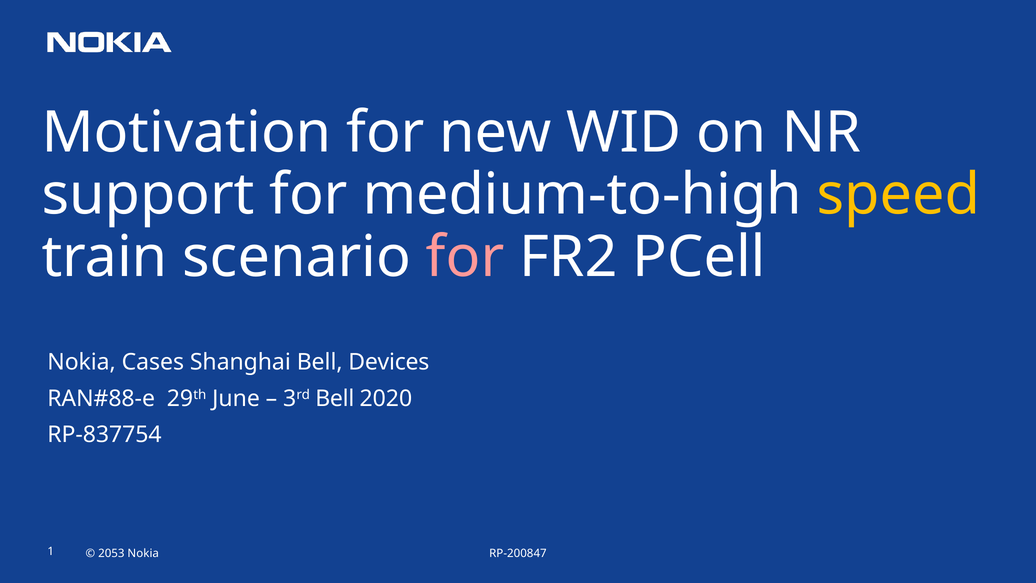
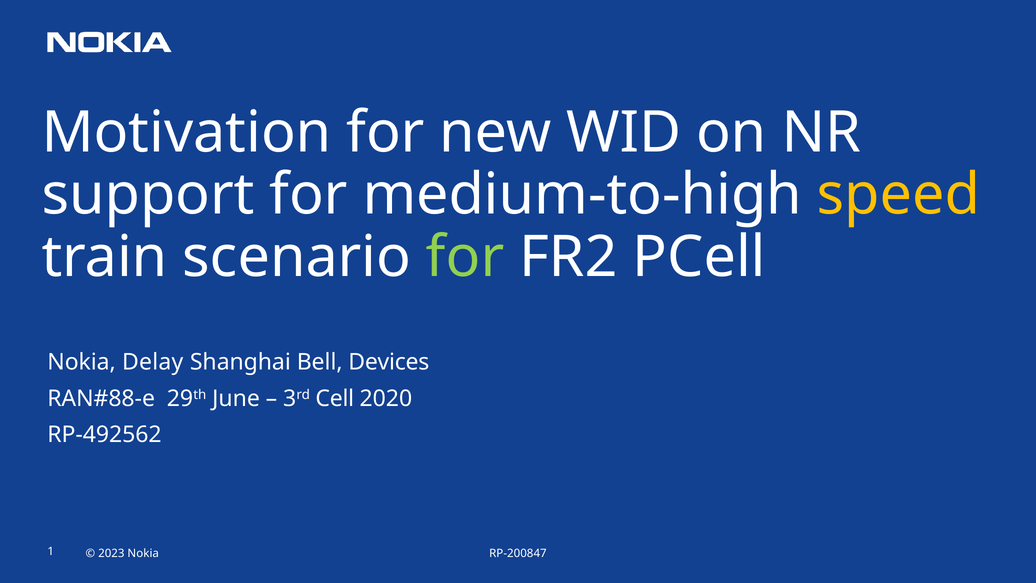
for at (465, 257) colour: pink -> light green
Cases: Cases -> Delay
3rd Bell: Bell -> Cell
RP-837754: RP-837754 -> RP-492562
2053: 2053 -> 2023
